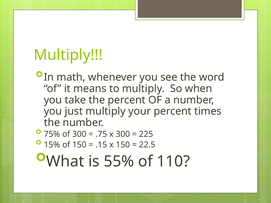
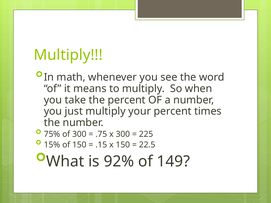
55%: 55% -> 92%
110: 110 -> 149
